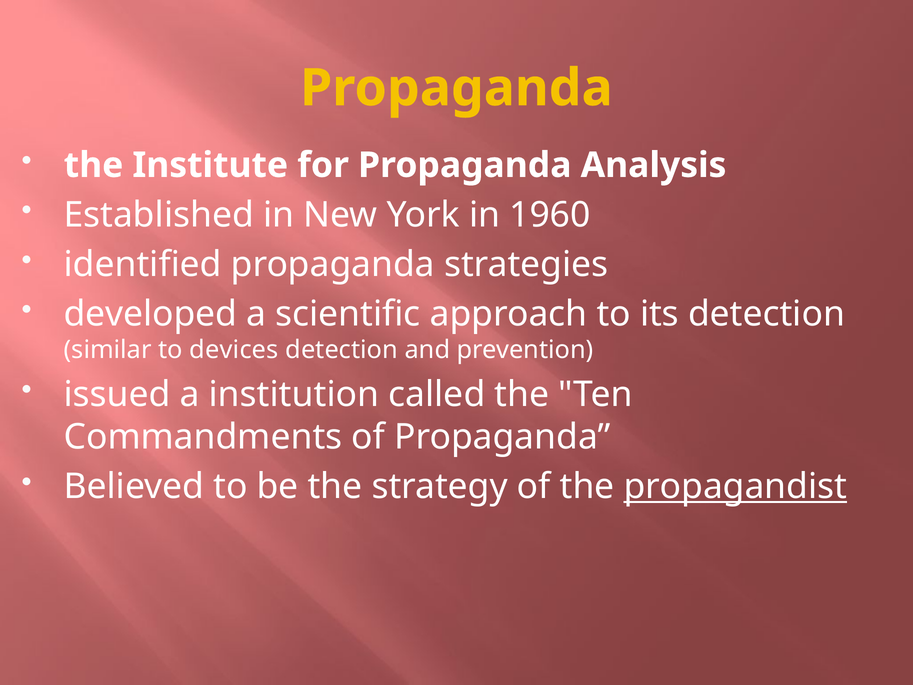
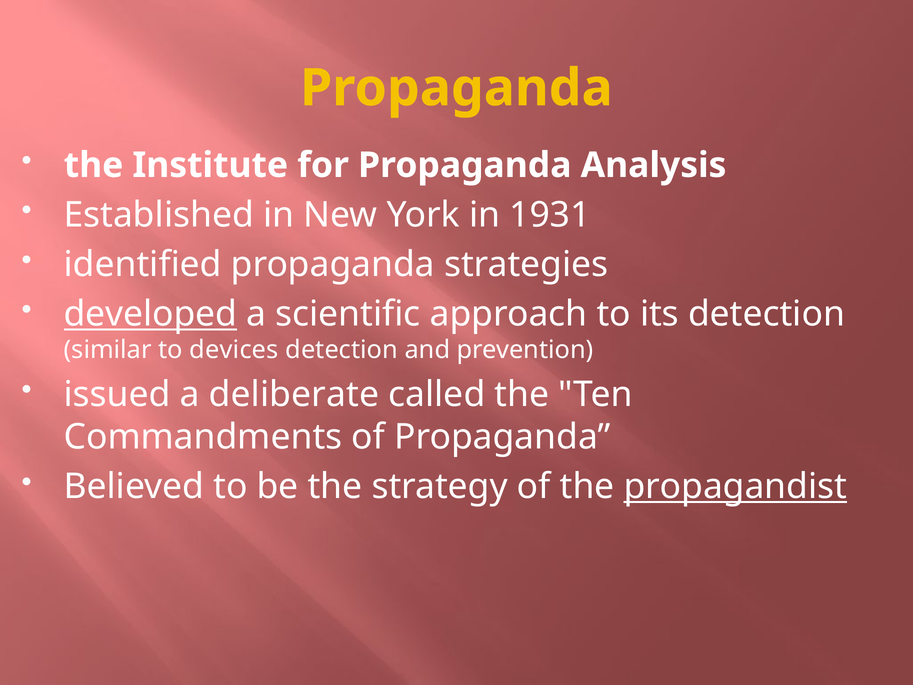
1960: 1960 -> 1931
developed underline: none -> present
institution: institution -> deliberate
